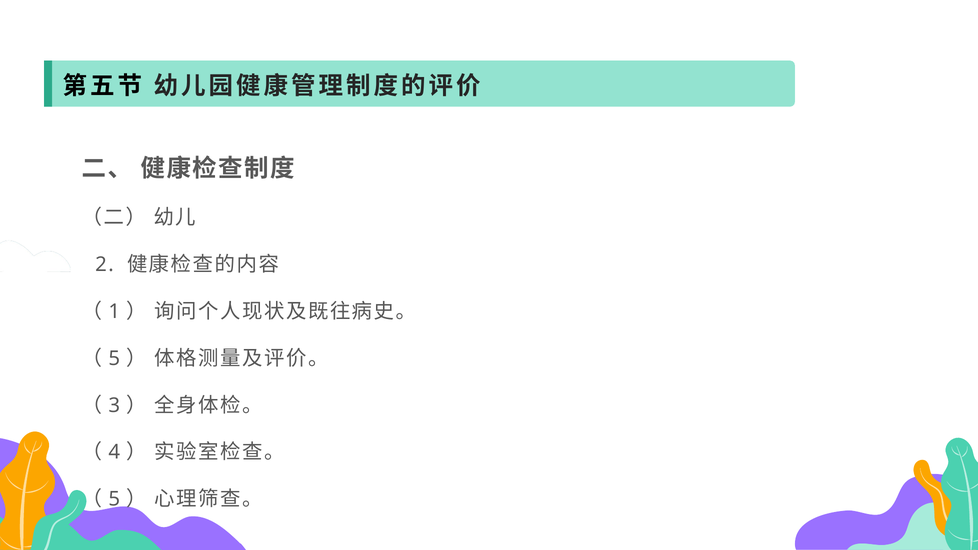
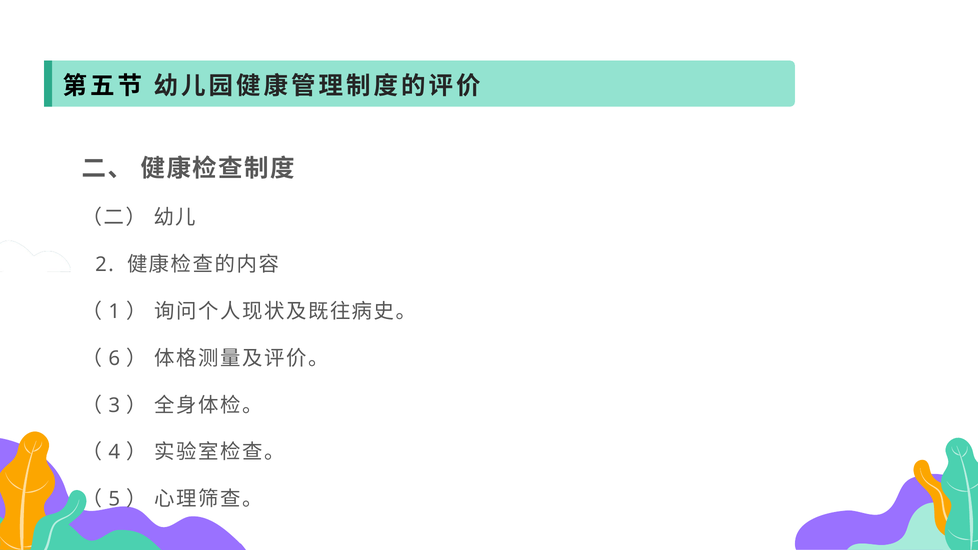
5 at (114, 358): 5 -> 6
